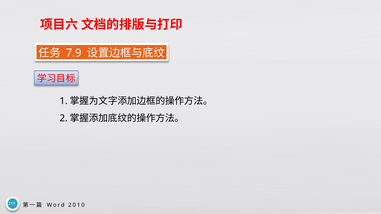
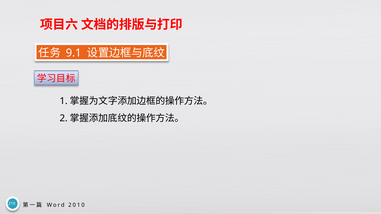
7.9: 7.9 -> 9.1
